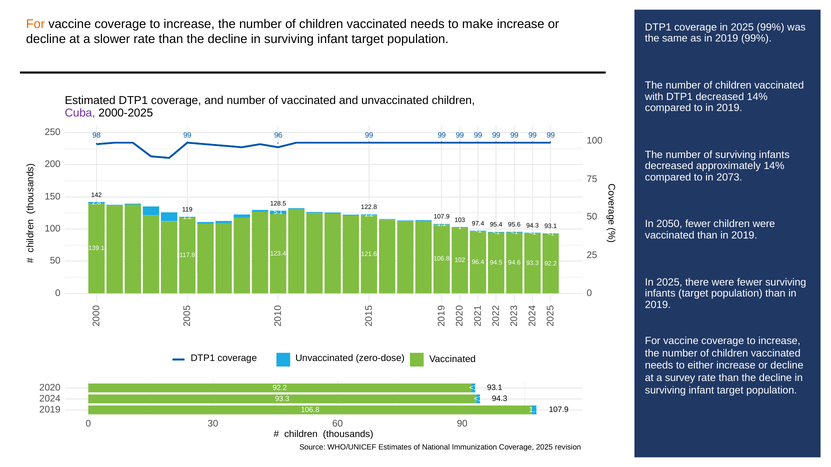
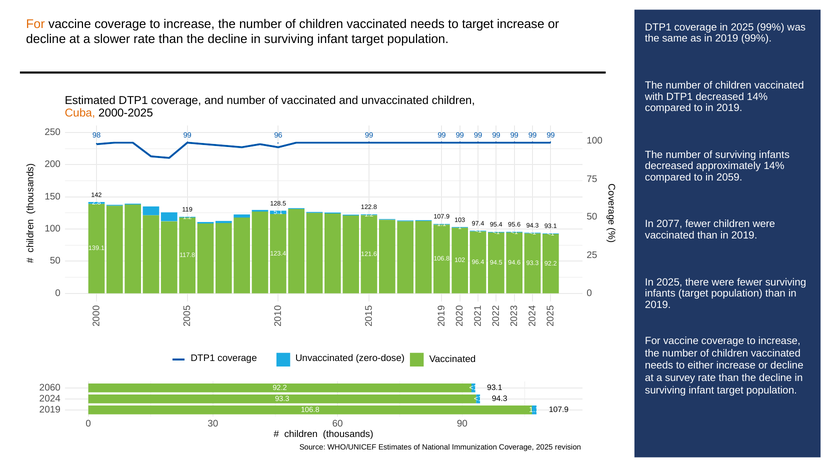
to make: make -> target
Cuba colour: purple -> orange
2073: 2073 -> 2059
2050: 2050 -> 2077
2020: 2020 -> 2060
